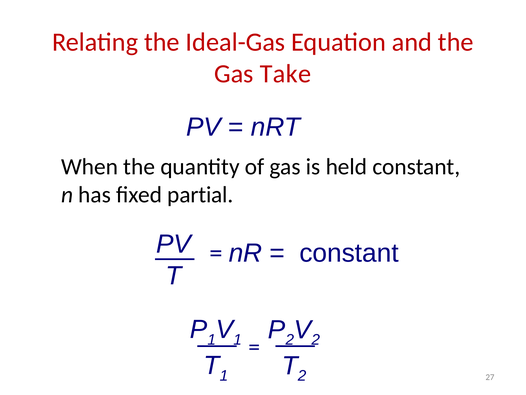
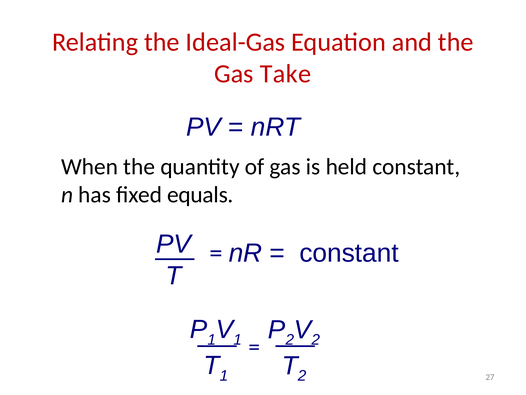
partial: partial -> equals
